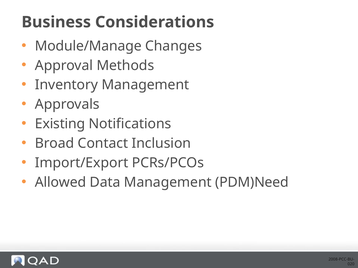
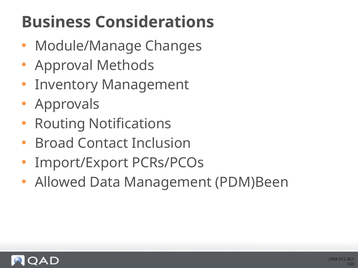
Existing: Existing -> Routing
PDM)Need: PDM)Need -> PDM)Been
